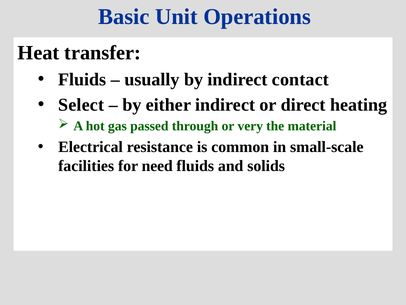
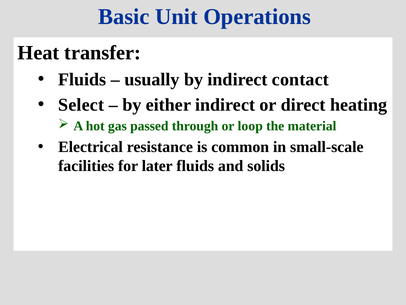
very: very -> loop
need: need -> later
